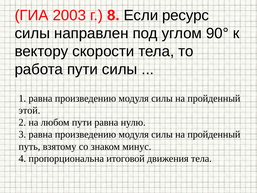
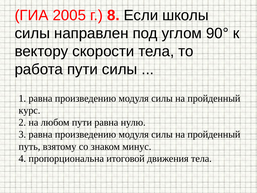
2003: 2003 -> 2005
ресурс: ресурс -> школы
этой: этой -> курс
